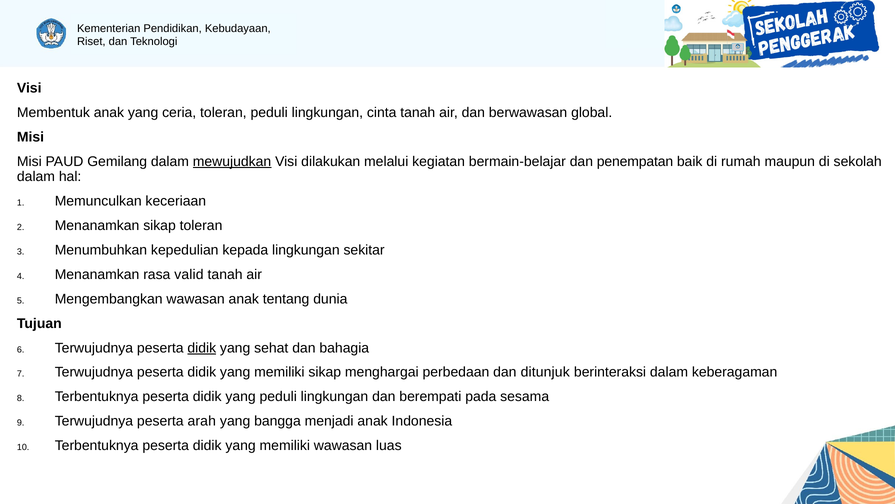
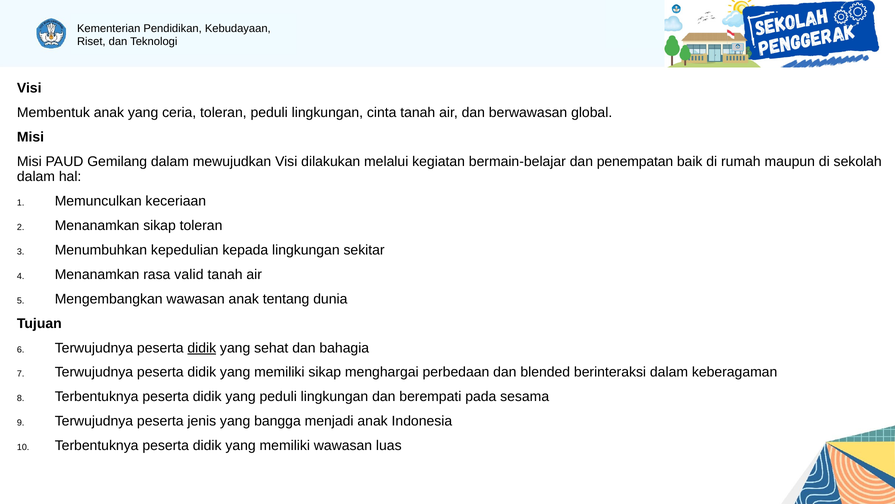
mewujudkan underline: present -> none
ditunjuk: ditunjuk -> blended
arah: arah -> jenis
